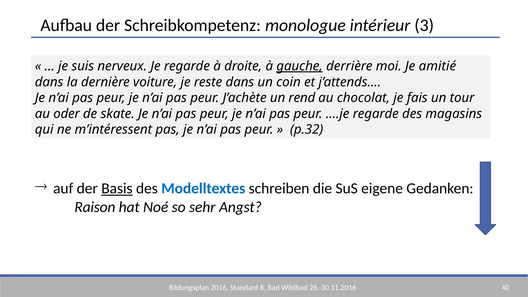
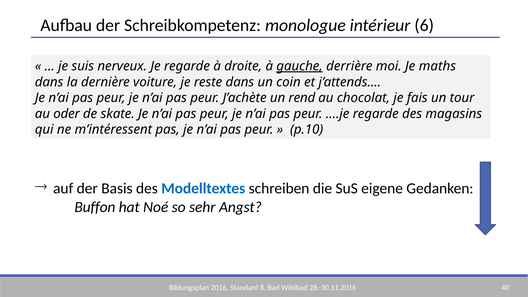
3: 3 -> 6
amitié: amitié -> maths
p.32: p.32 -> p.10
Basis underline: present -> none
Raison: Raison -> Buffon
